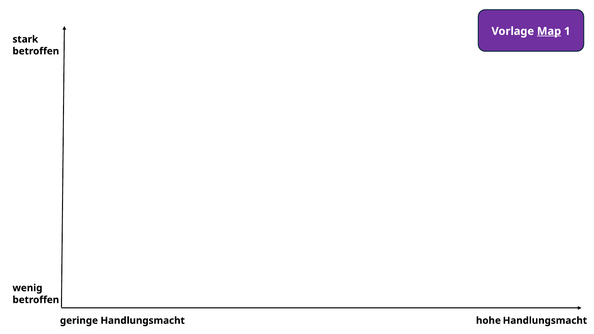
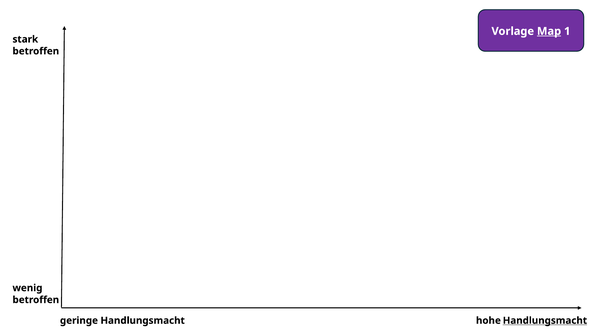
Handlungsmacht at (545, 321) underline: none -> present
